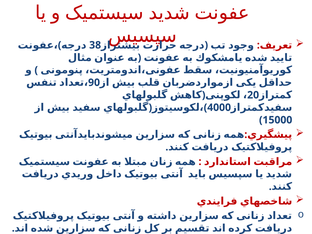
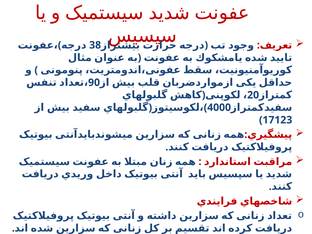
15000: 15000 -> 17123
